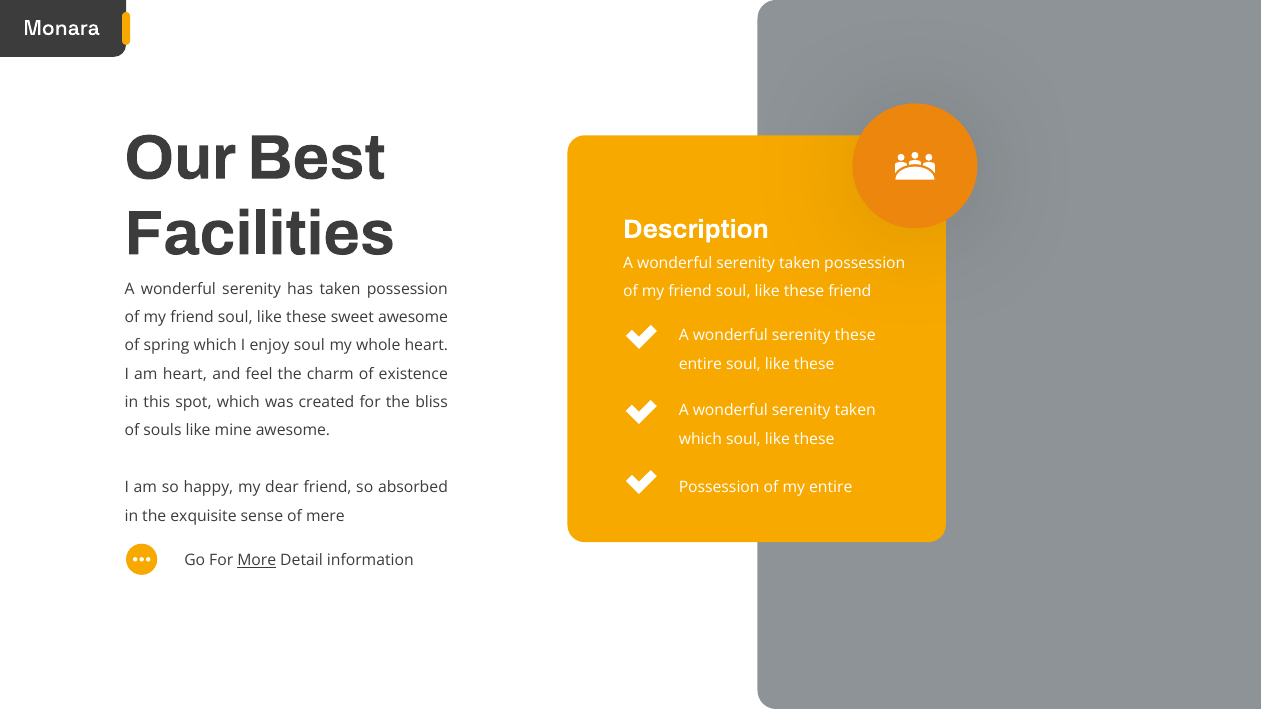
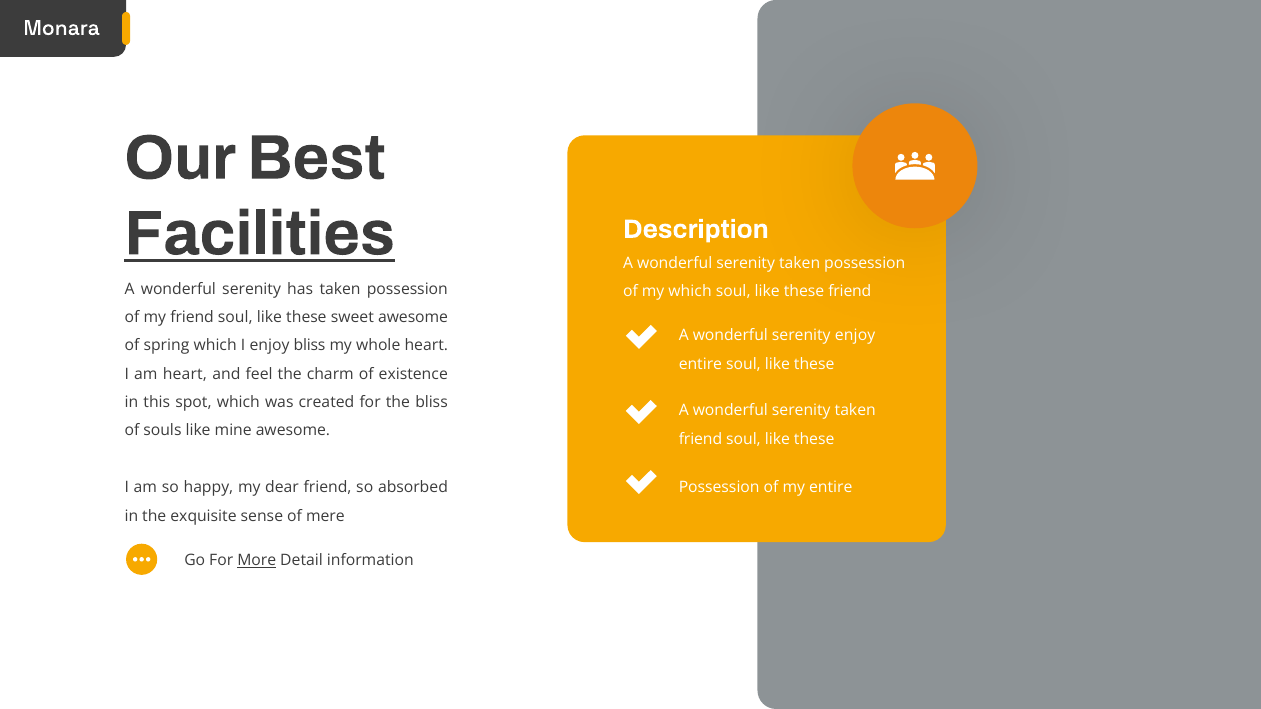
Facilities underline: none -> present
friend at (690, 292): friend -> which
serenity these: these -> enjoy
enjoy soul: soul -> bliss
which at (700, 439): which -> friend
